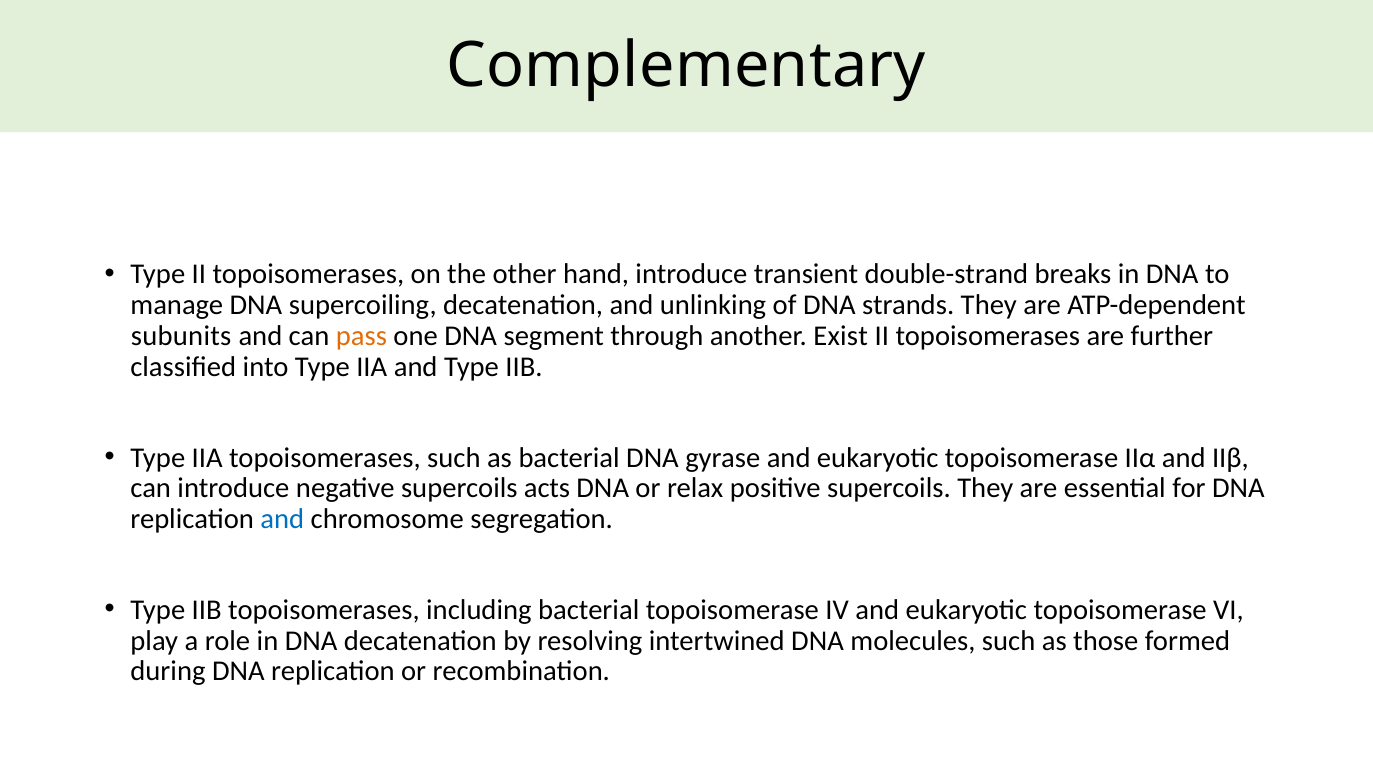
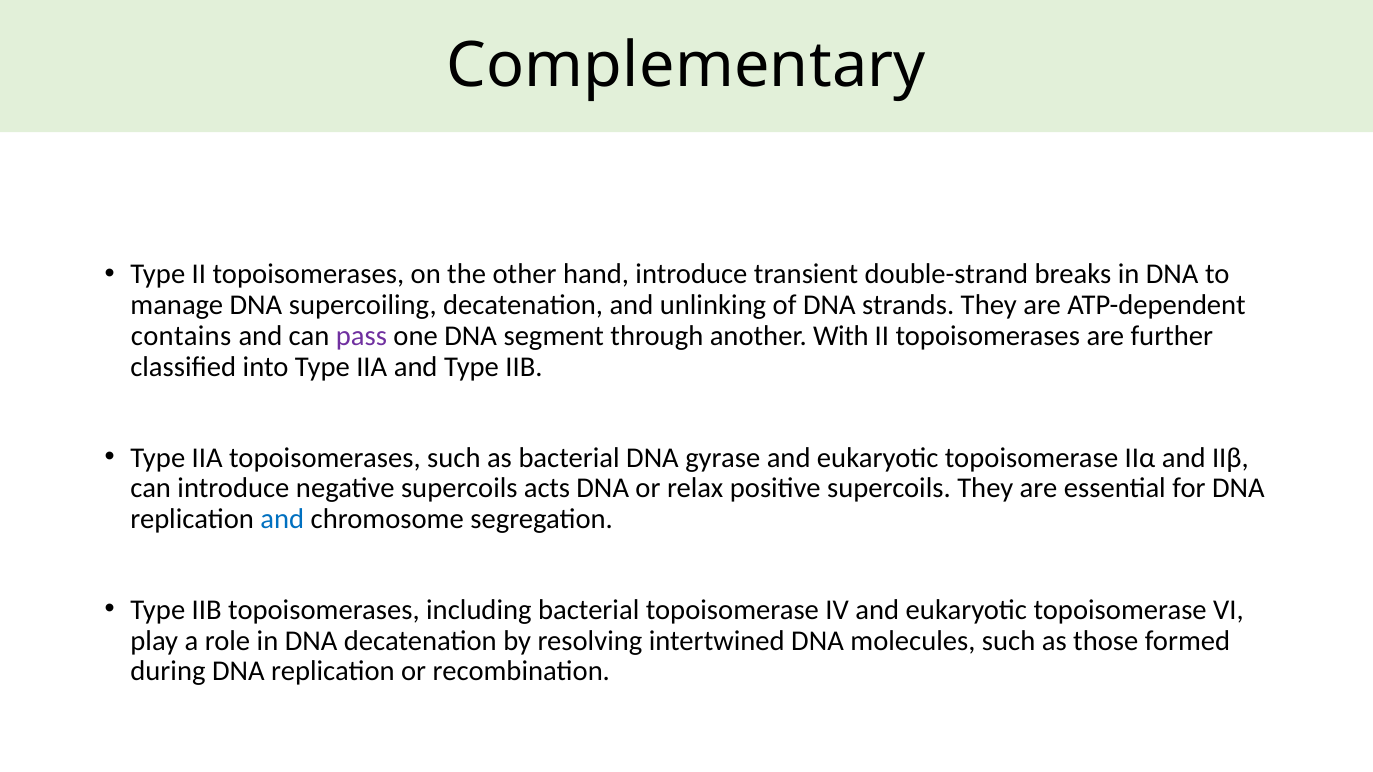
subunits: subunits -> contains
pass colour: orange -> purple
Exist: Exist -> With
